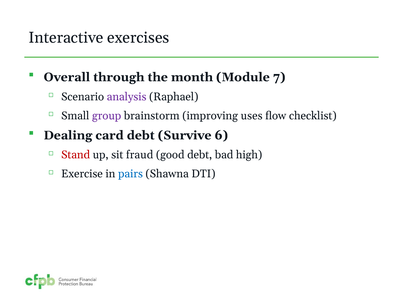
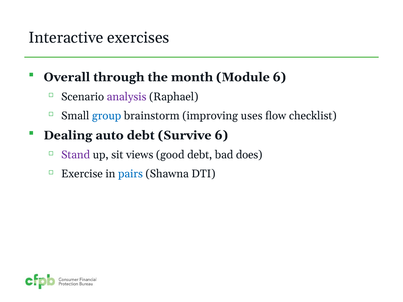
Module 7: 7 -> 6
group colour: purple -> blue
card: card -> auto
Stand colour: red -> purple
fraud: fraud -> views
high: high -> does
